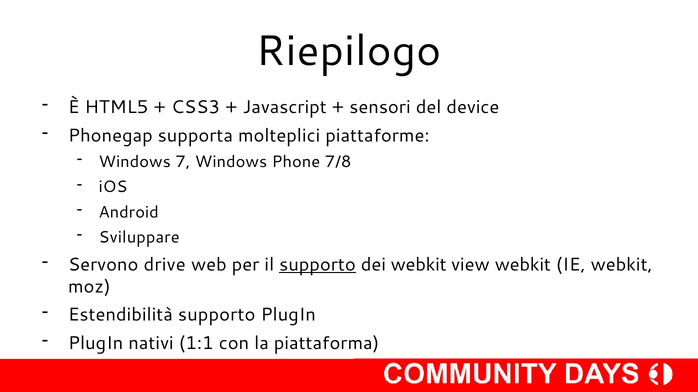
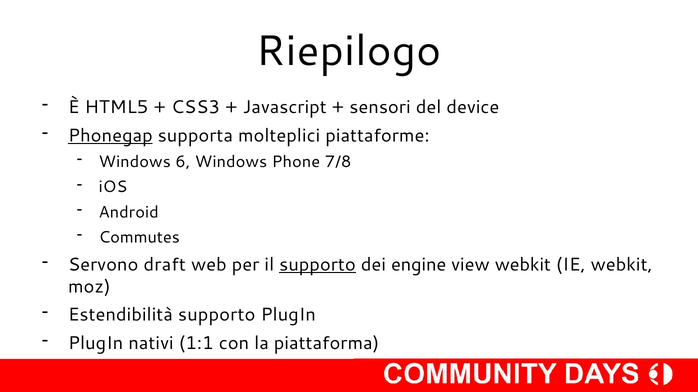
Phonegap underline: none -> present
7: 7 -> 6
Sviluppare: Sviluppare -> Commutes
drive: drive -> draft
dei webkit: webkit -> engine
